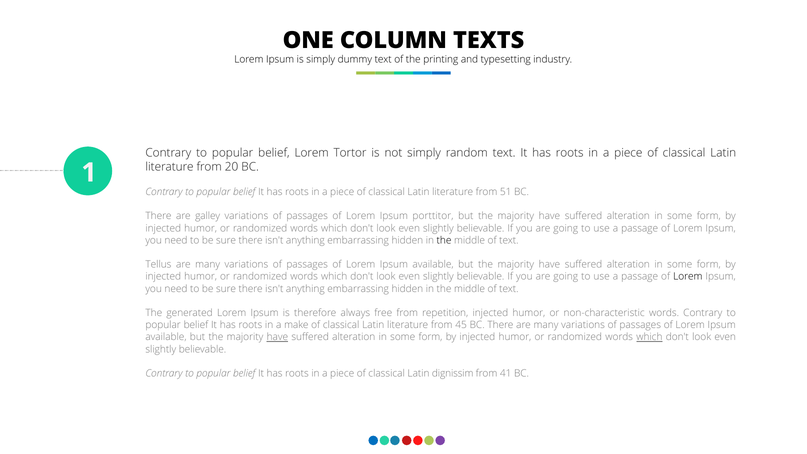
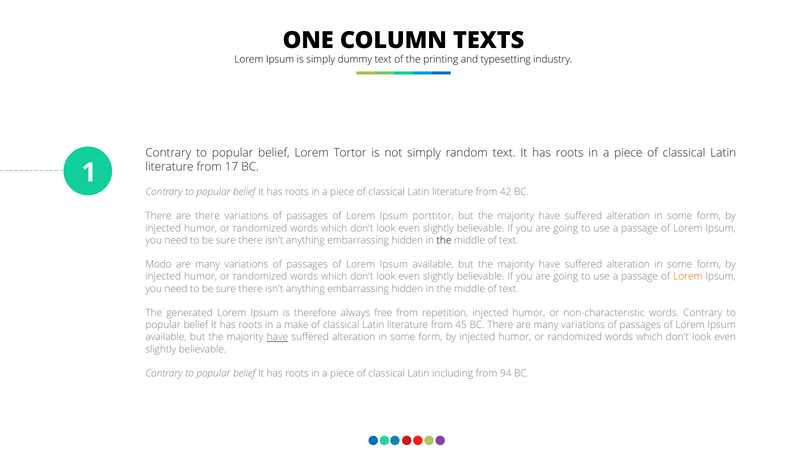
20: 20 -> 17
51: 51 -> 42
are galley: galley -> there
Tellus: Tellus -> Modo
Lorem at (688, 277) colour: black -> orange
which at (649, 337) underline: present -> none
dignissim: dignissim -> including
41: 41 -> 94
